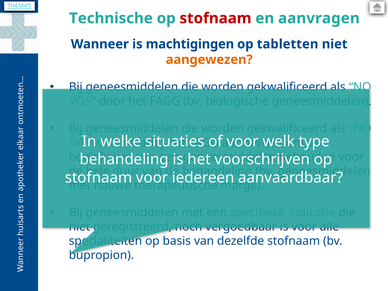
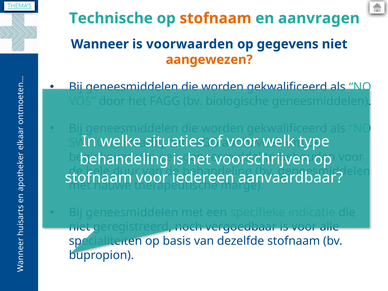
stofnaam at (216, 18) colour: red -> orange
machtigingen: machtigingen -> voorwaarden
tabletten: tabletten -> gegevens
